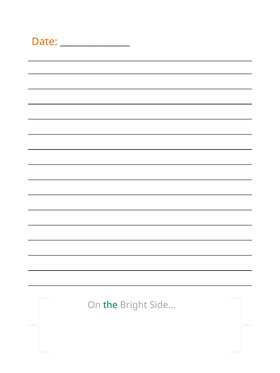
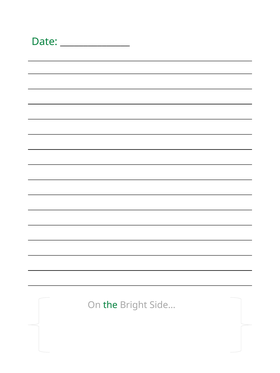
Date colour: orange -> green
